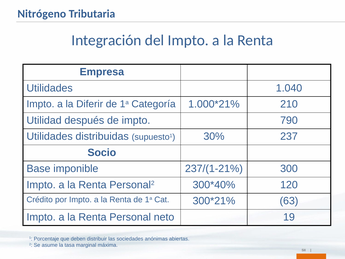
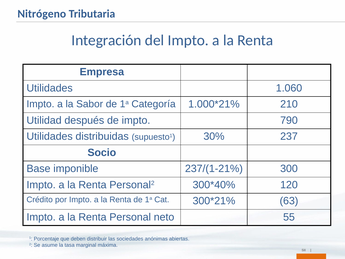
1.040: 1.040 -> 1.060
Diferir: Diferir -> Sabor
19: 19 -> 55
